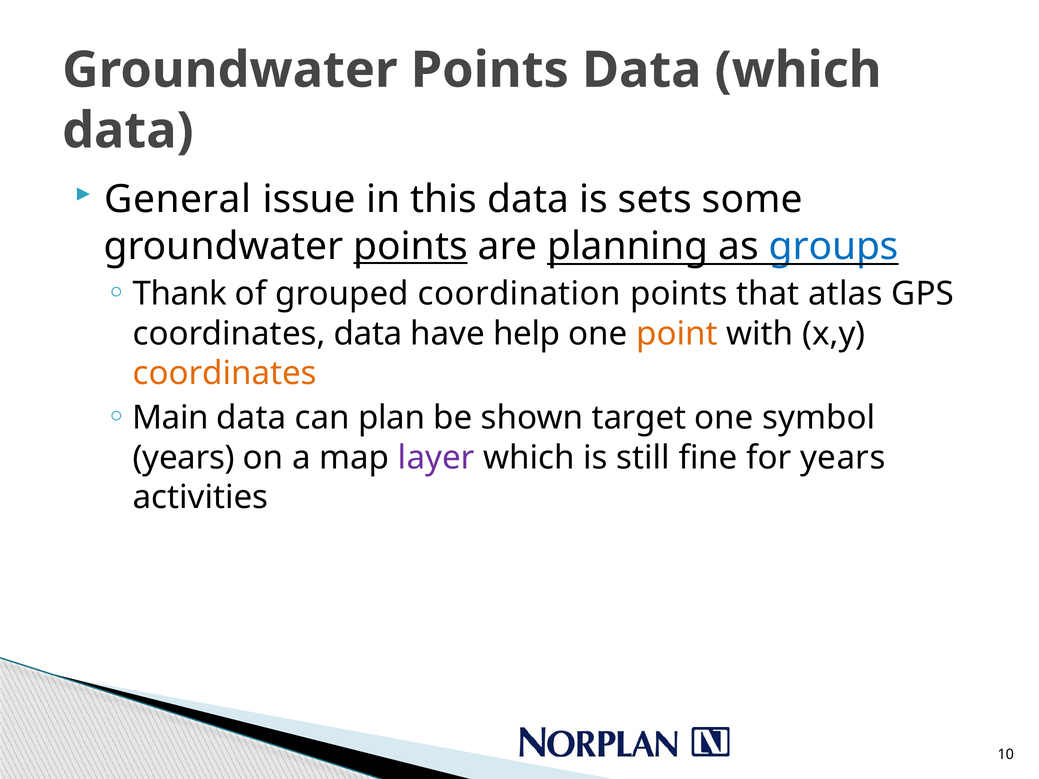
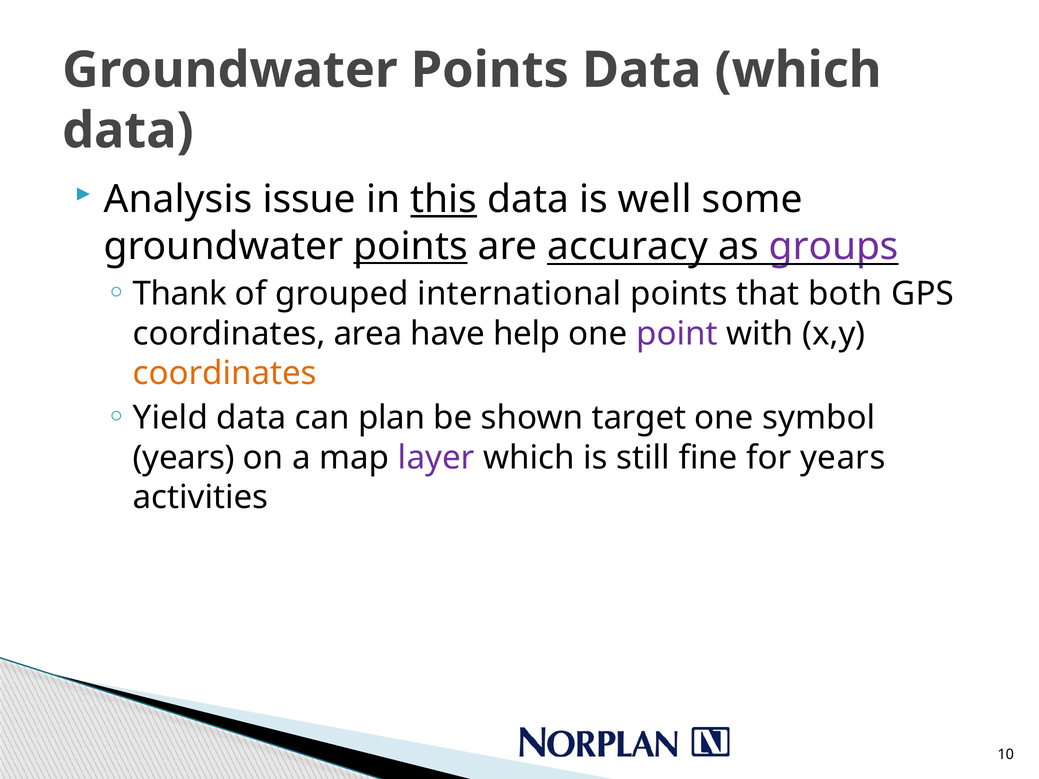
General: General -> Analysis
this underline: none -> present
sets: sets -> well
planning: planning -> accuracy
groups colour: blue -> purple
coordination: coordination -> international
atlas: atlas -> both
coordinates data: data -> area
point colour: orange -> purple
Main: Main -> Yield
